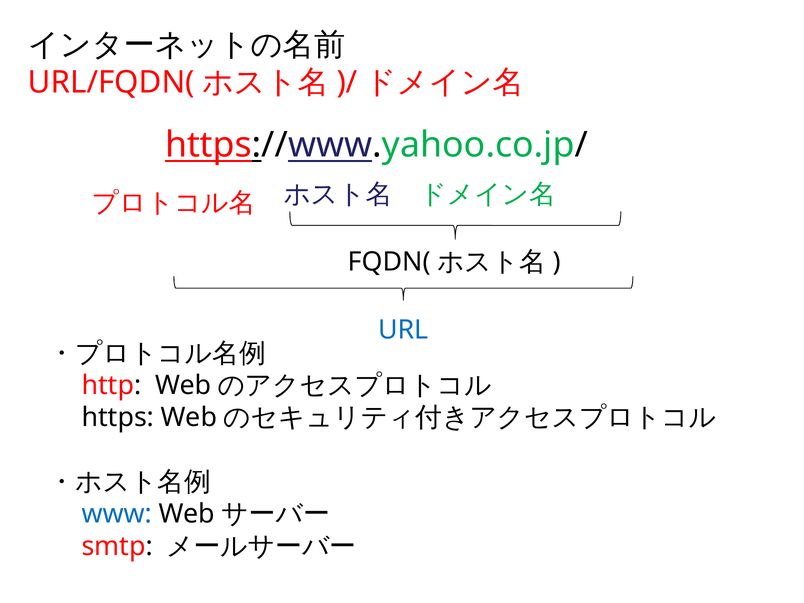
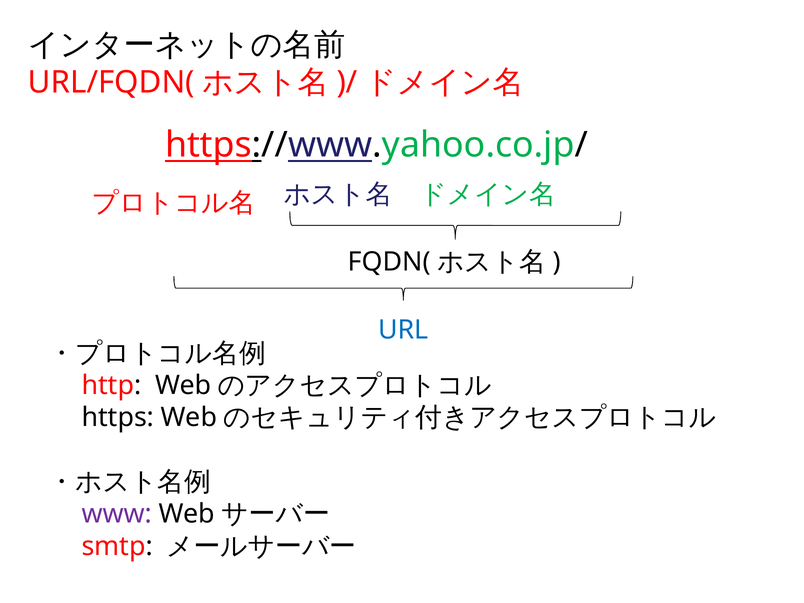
www colour: blue -> purple
